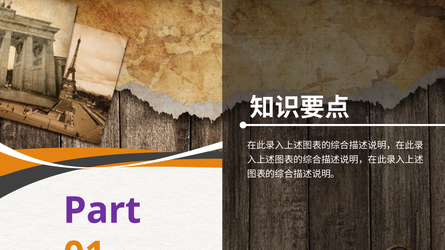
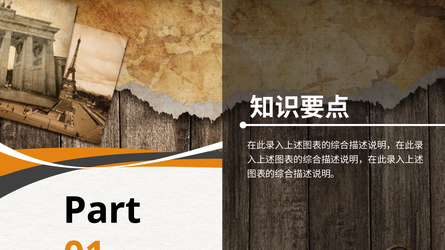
Part colour: purple -> black
